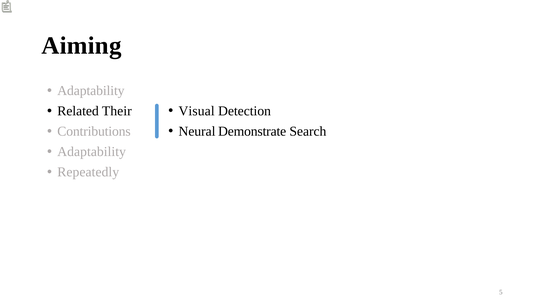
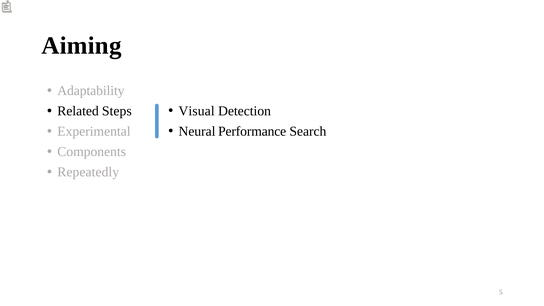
Their: Their -> Steps
Demonstrate: Demonstrate -> Performance
Contributions: Contributions -> Experimental
Adaptability at (92, 152): Adaptability -> Components
